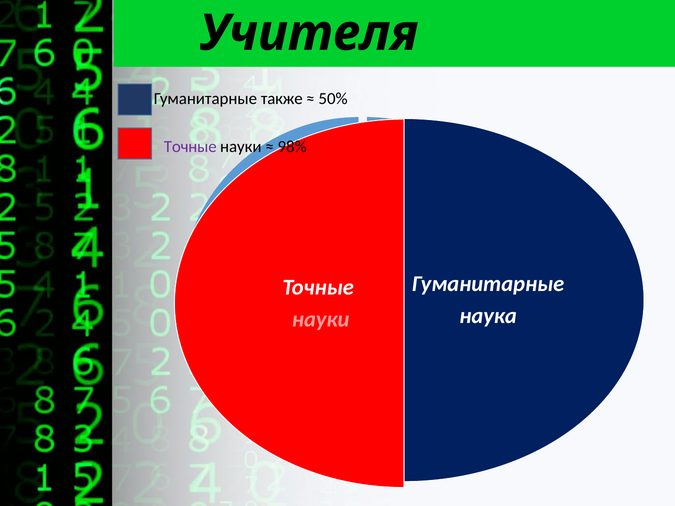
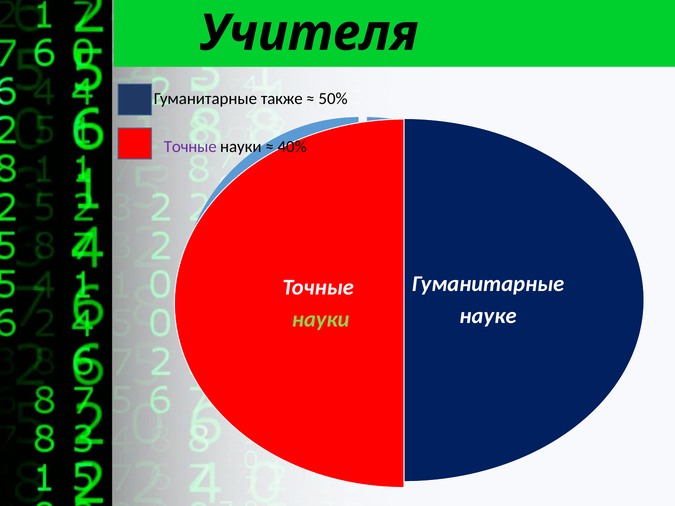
98%: 98% -> 40%
наука: наука -> науке
науки at (321, 319) colour: pink -> light green
